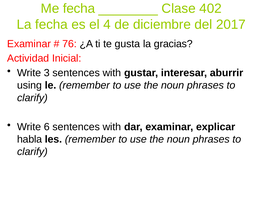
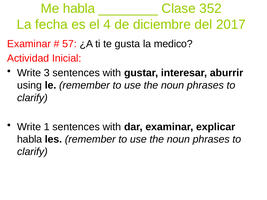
Me fecha: fecha -> habla
402: 402 -> 352
76: 76 -> 57
gracias: gracias -> medico
6: 6 -> 1
